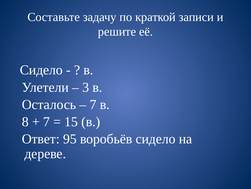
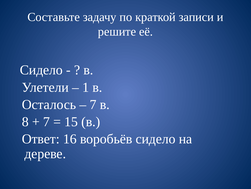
3: 3 -> 1
95: 95 -> 16
